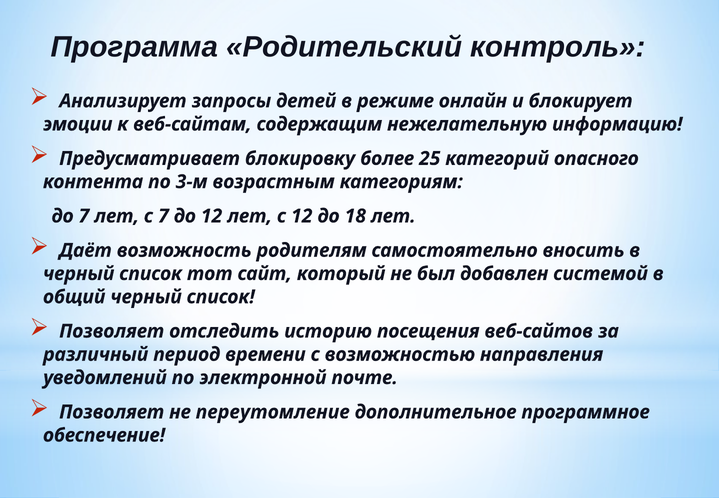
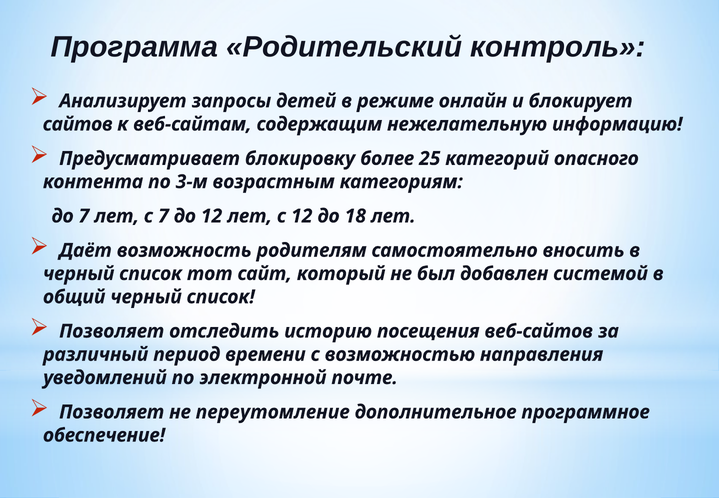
эмоции: эмоции -> сайтов
